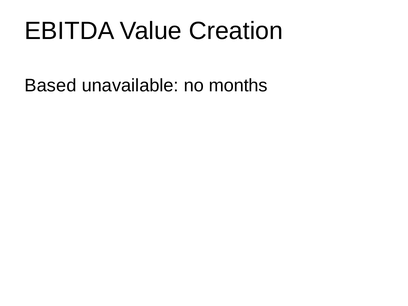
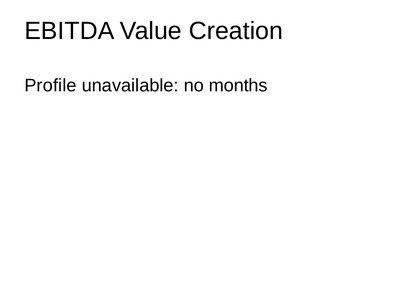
Based: Based -> Profile
